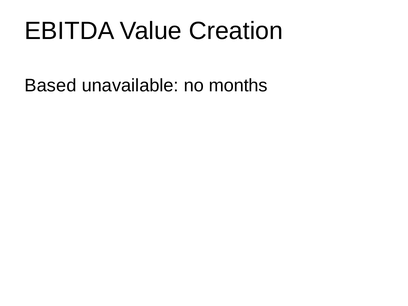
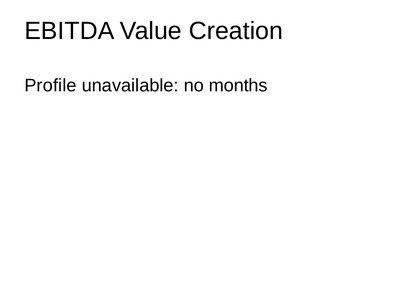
Based: Based -> Profile
